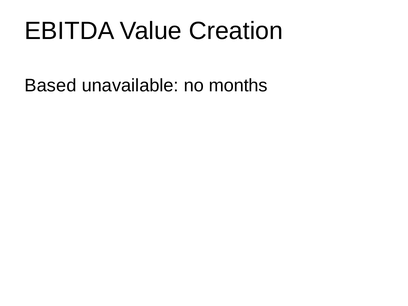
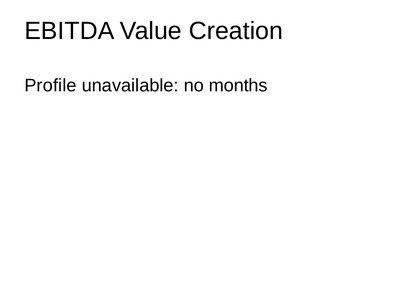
Based: Based -> Profile
